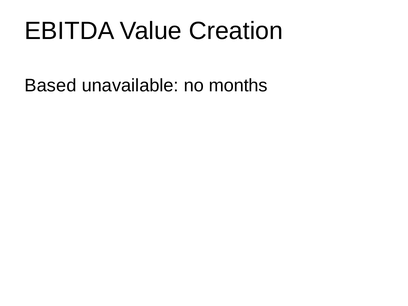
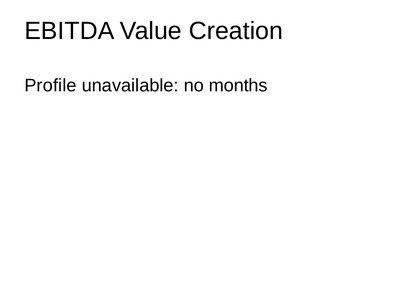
Based: Based -> Profile
